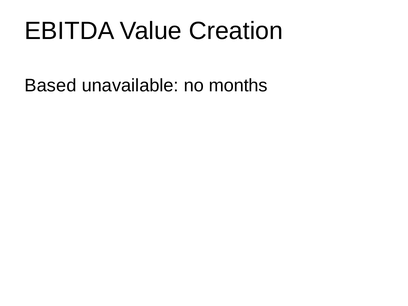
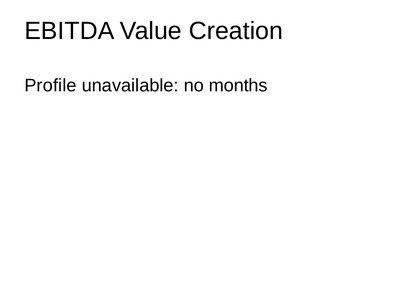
Based: Based -> Profile
